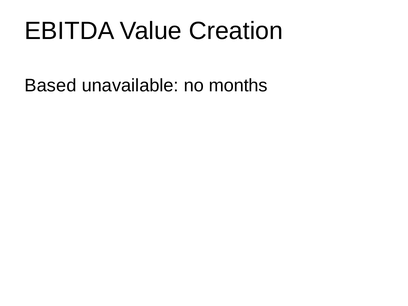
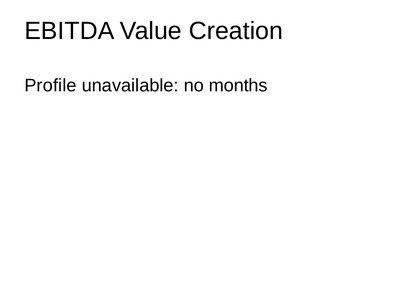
Based: Based -> Profile
